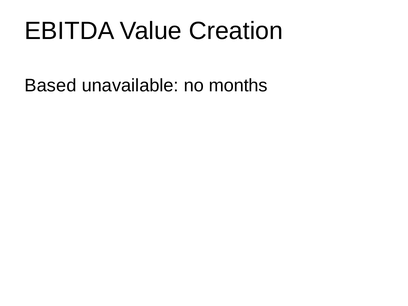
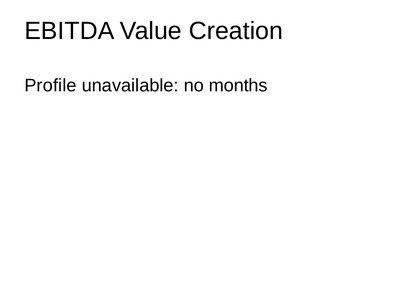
Based: Based -> Profile
